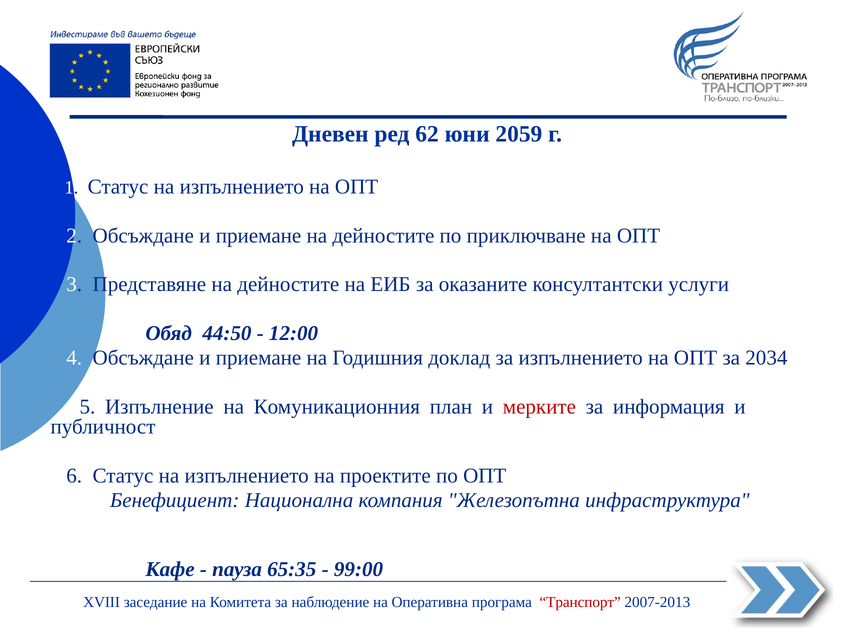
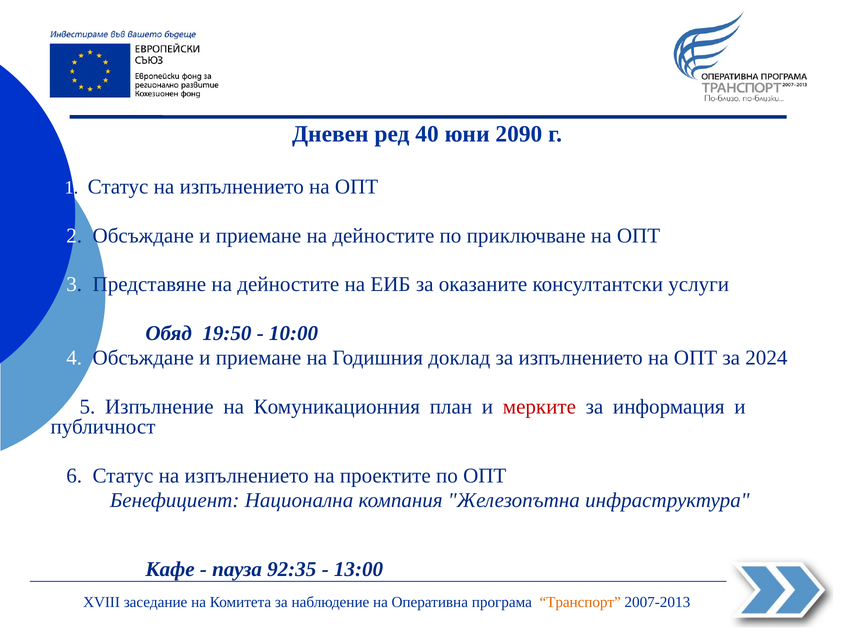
62: 62 -> 40
2059: 2059 -> 2090
44:50: 44:50 -> 19:50
12:00: 12:00 -> 10:00
2034: 2034 -> 2024
65:35: 65:35 -> 92:35
99:00: 99:00 -> 13:00
Транспорт colour: red -> orange
